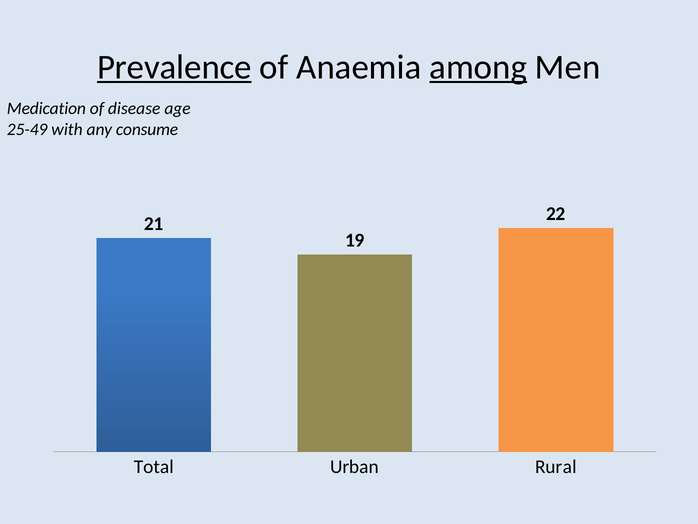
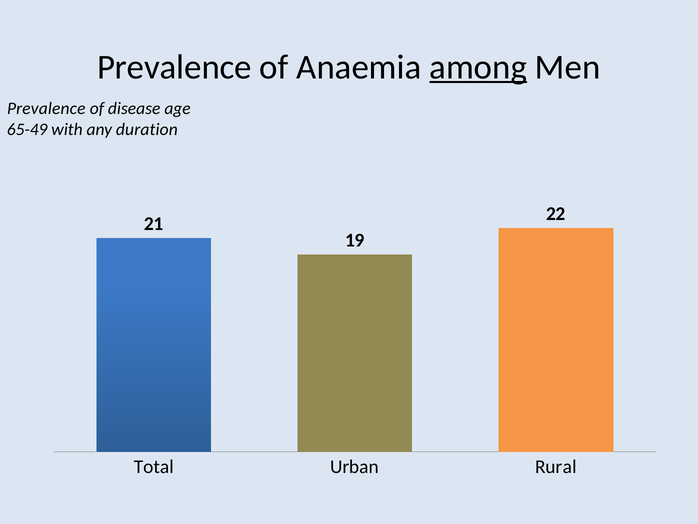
Prevalence at (174, 67) underline: present -> none
Medication at (46, 108): Medication -> Prevalence
25-49: 25-49 -> 65-49
consume: consume -> duration
